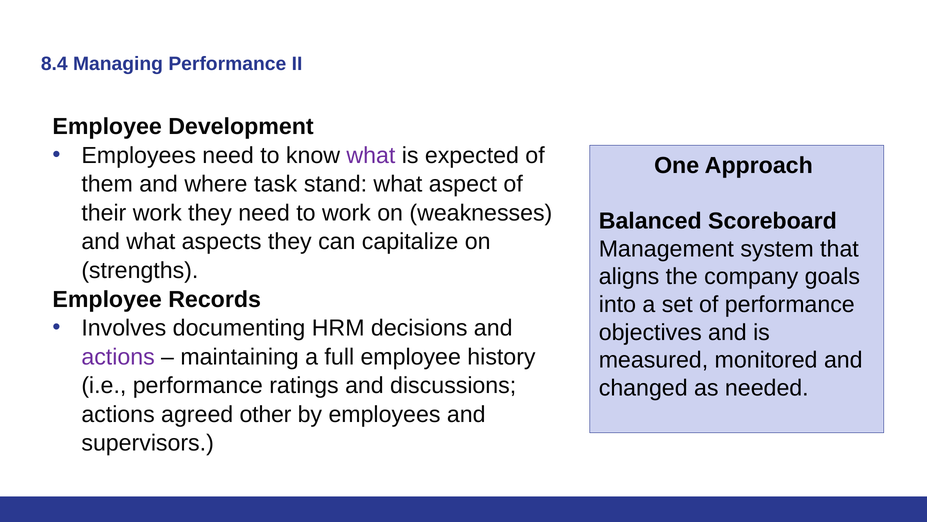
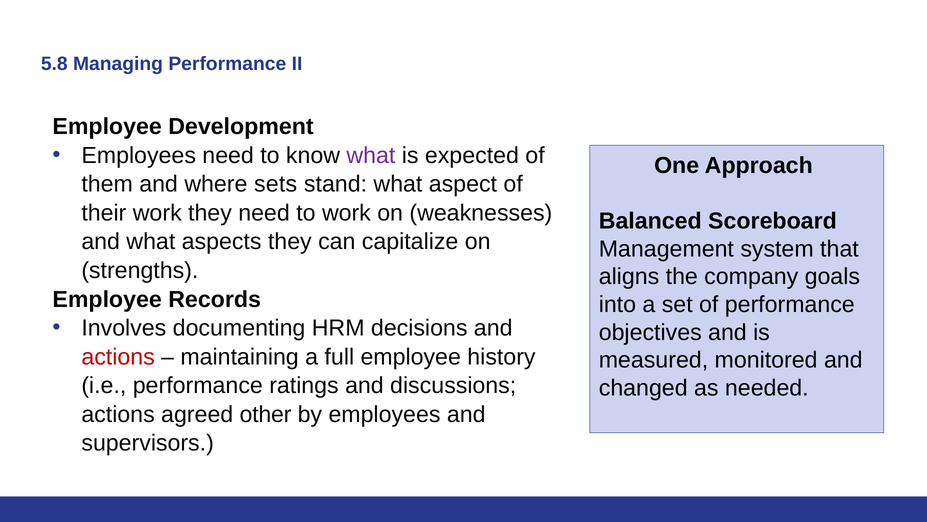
8.4: 8.4 -> 5.8
task: task -> sets
actions at (118, 357) colour: purple -> red
